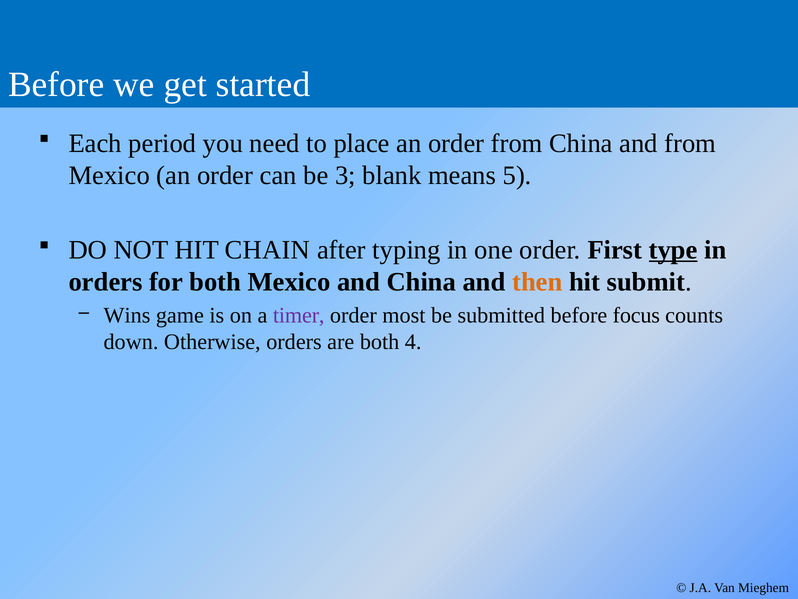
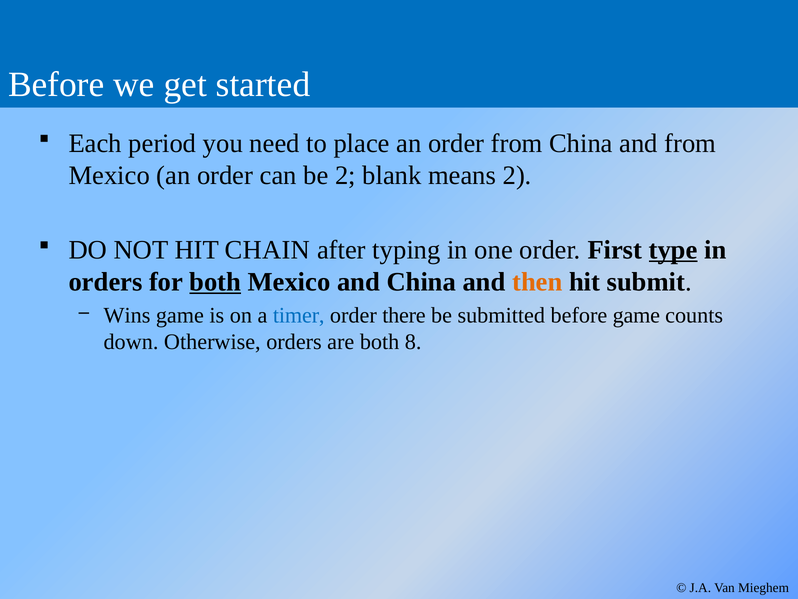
be 3: 3 -> 2
means 5: 5 -> 2
both at (215, 282) underline: none -> present
timer colour: purple -> blue
most: most -> there
before focus: focus -> game
4: 4 -> 8
